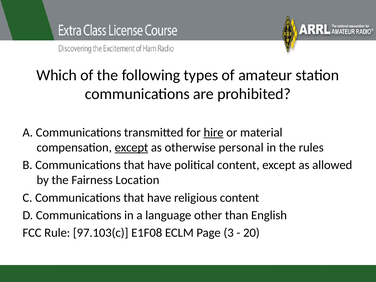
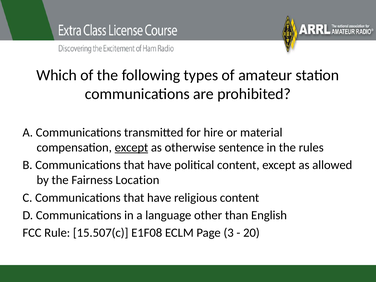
hire underline: present -> none
personal: personal -> sentence
97.103(c: 97.103(c -> 15.507(c
